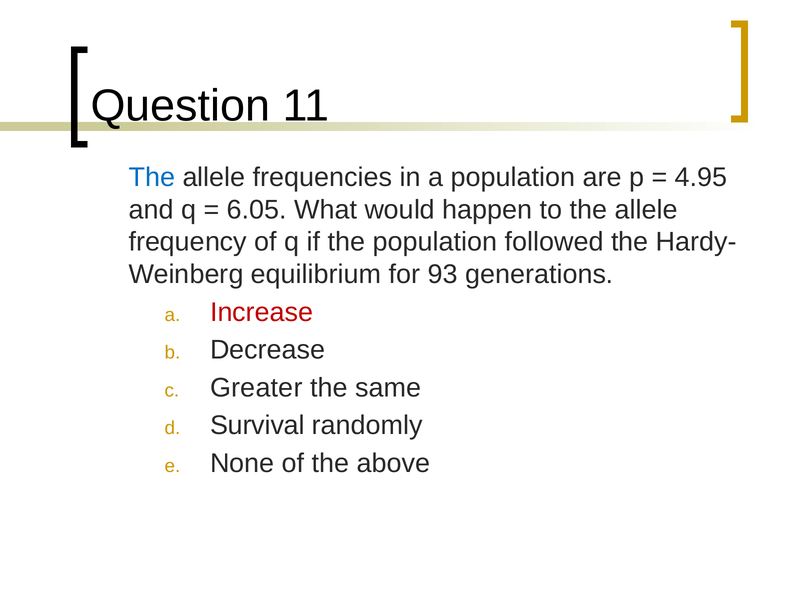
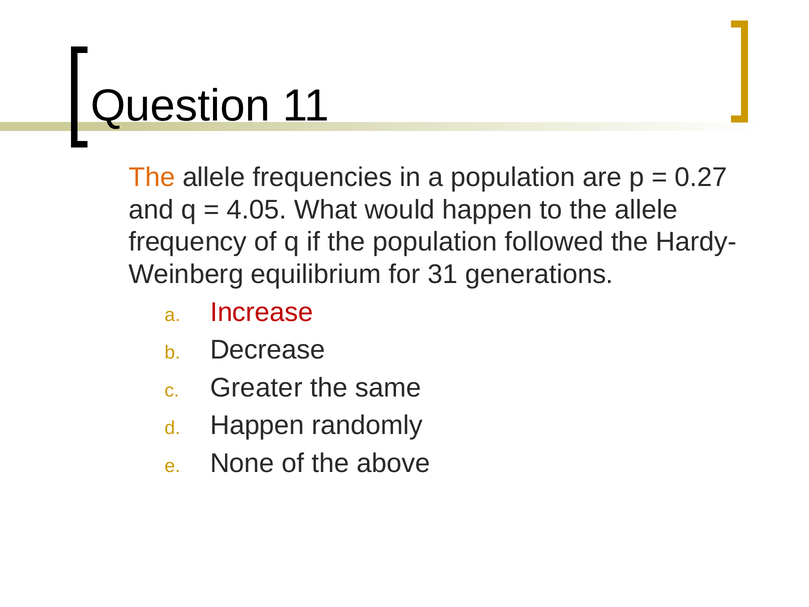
The at (152, 177) colour: blue -> orange
4.95: 4.95 -> 0.27
6.05: 6.05 -> 4.05
93: 93 -> 31
Survival at (257, 425): Survival -> Happen
